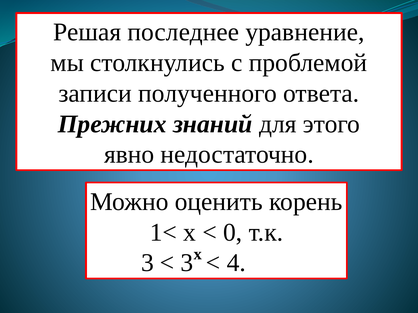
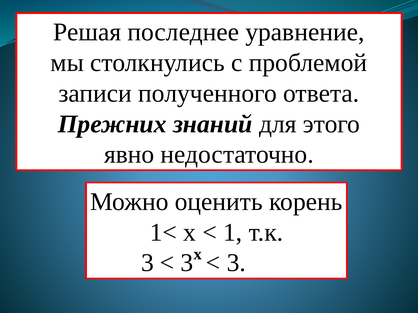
0: 0 -> 1
4 at (236, 263): 4 -> 3
